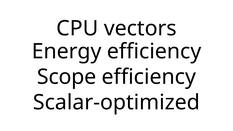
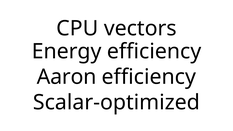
Scope: Scope -> Aaron
